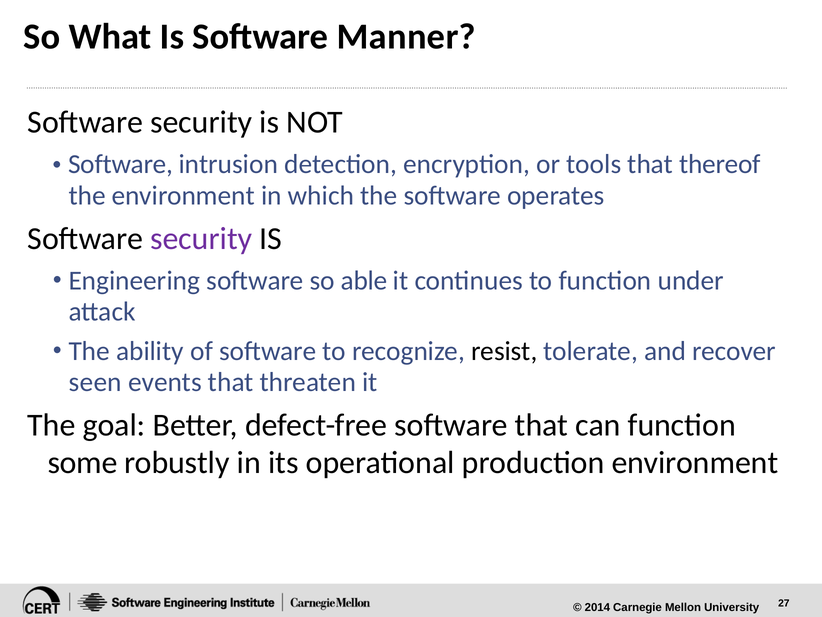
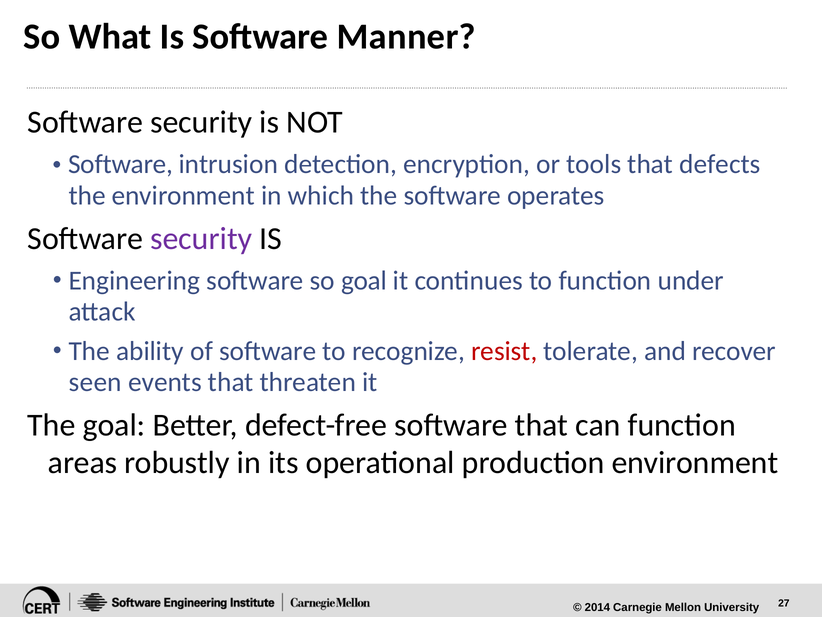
thereof: thereof -> defects
so able: able -> goal
resist colour: black -> red
some: some -> areas
